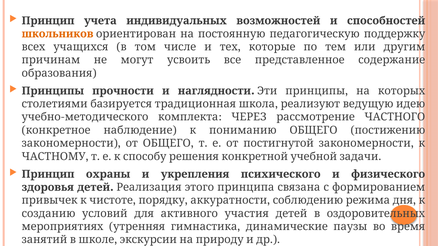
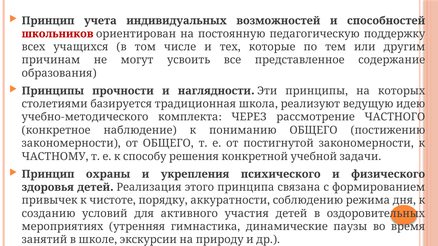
школьников colour: orange -> red
